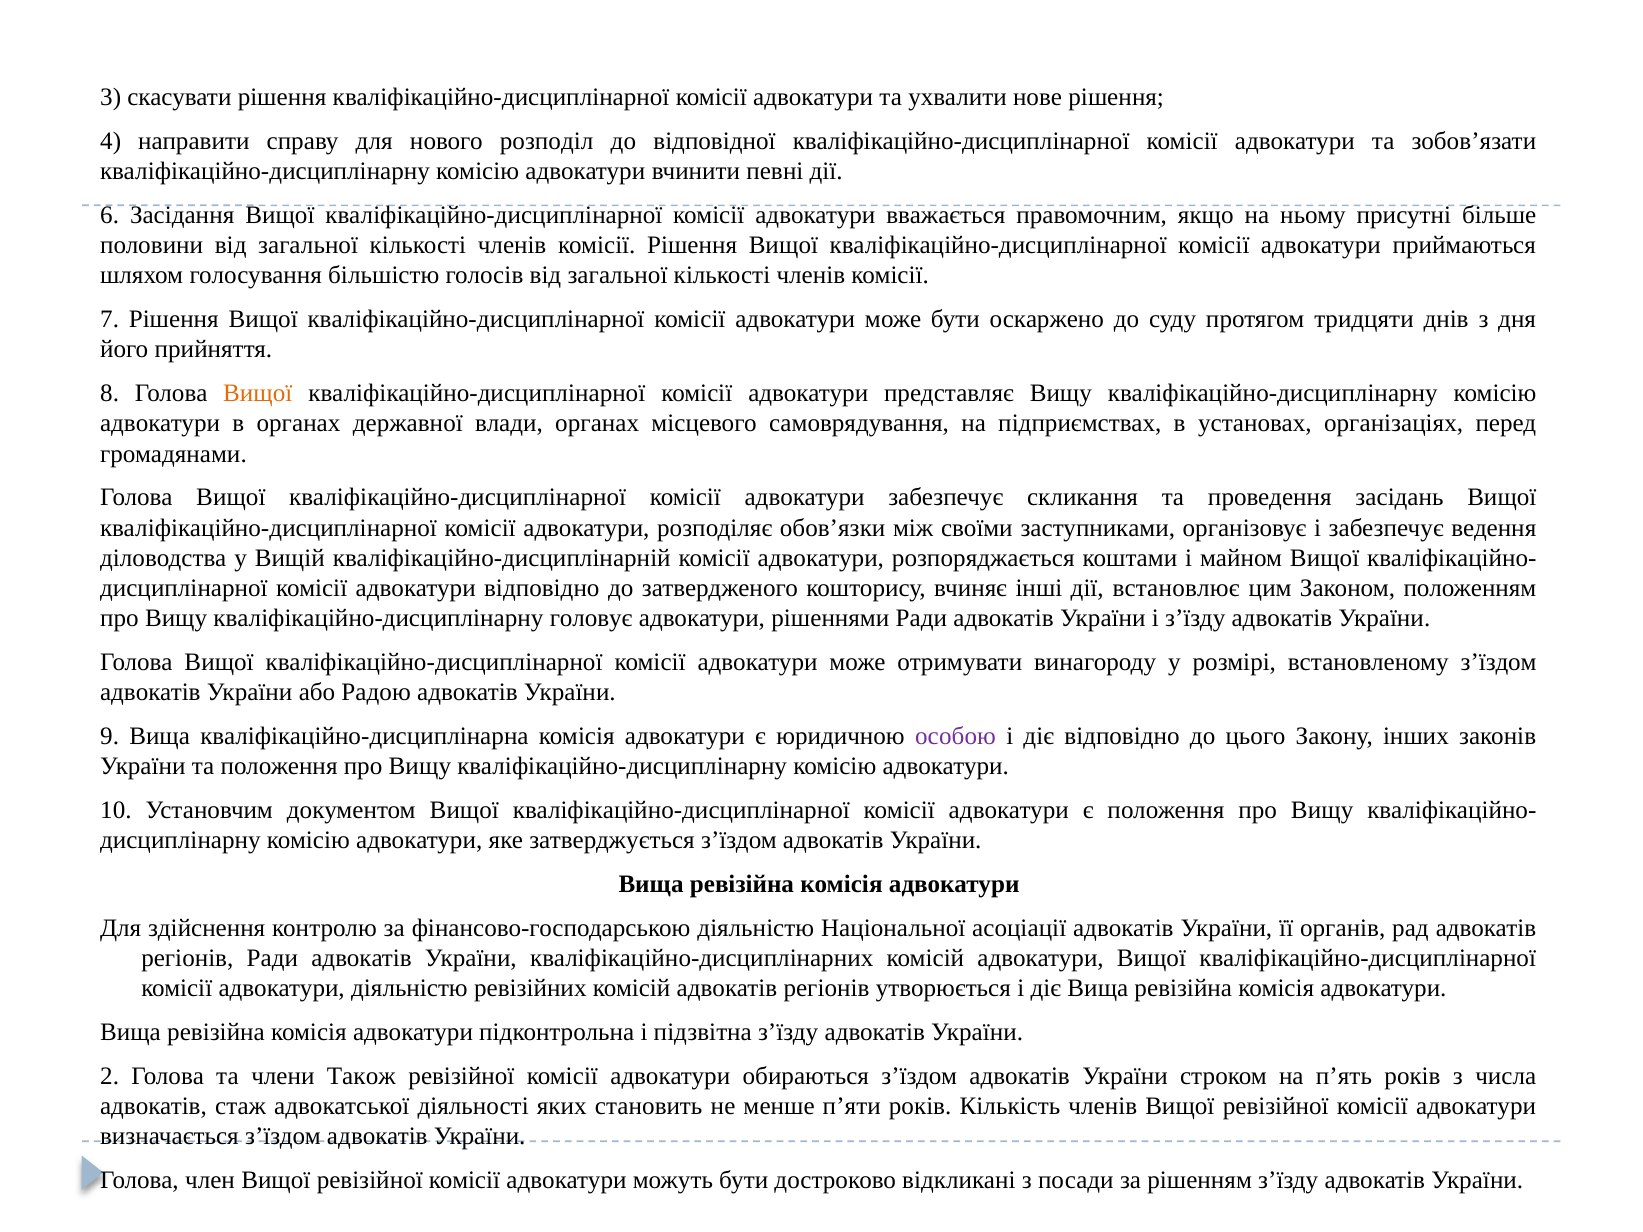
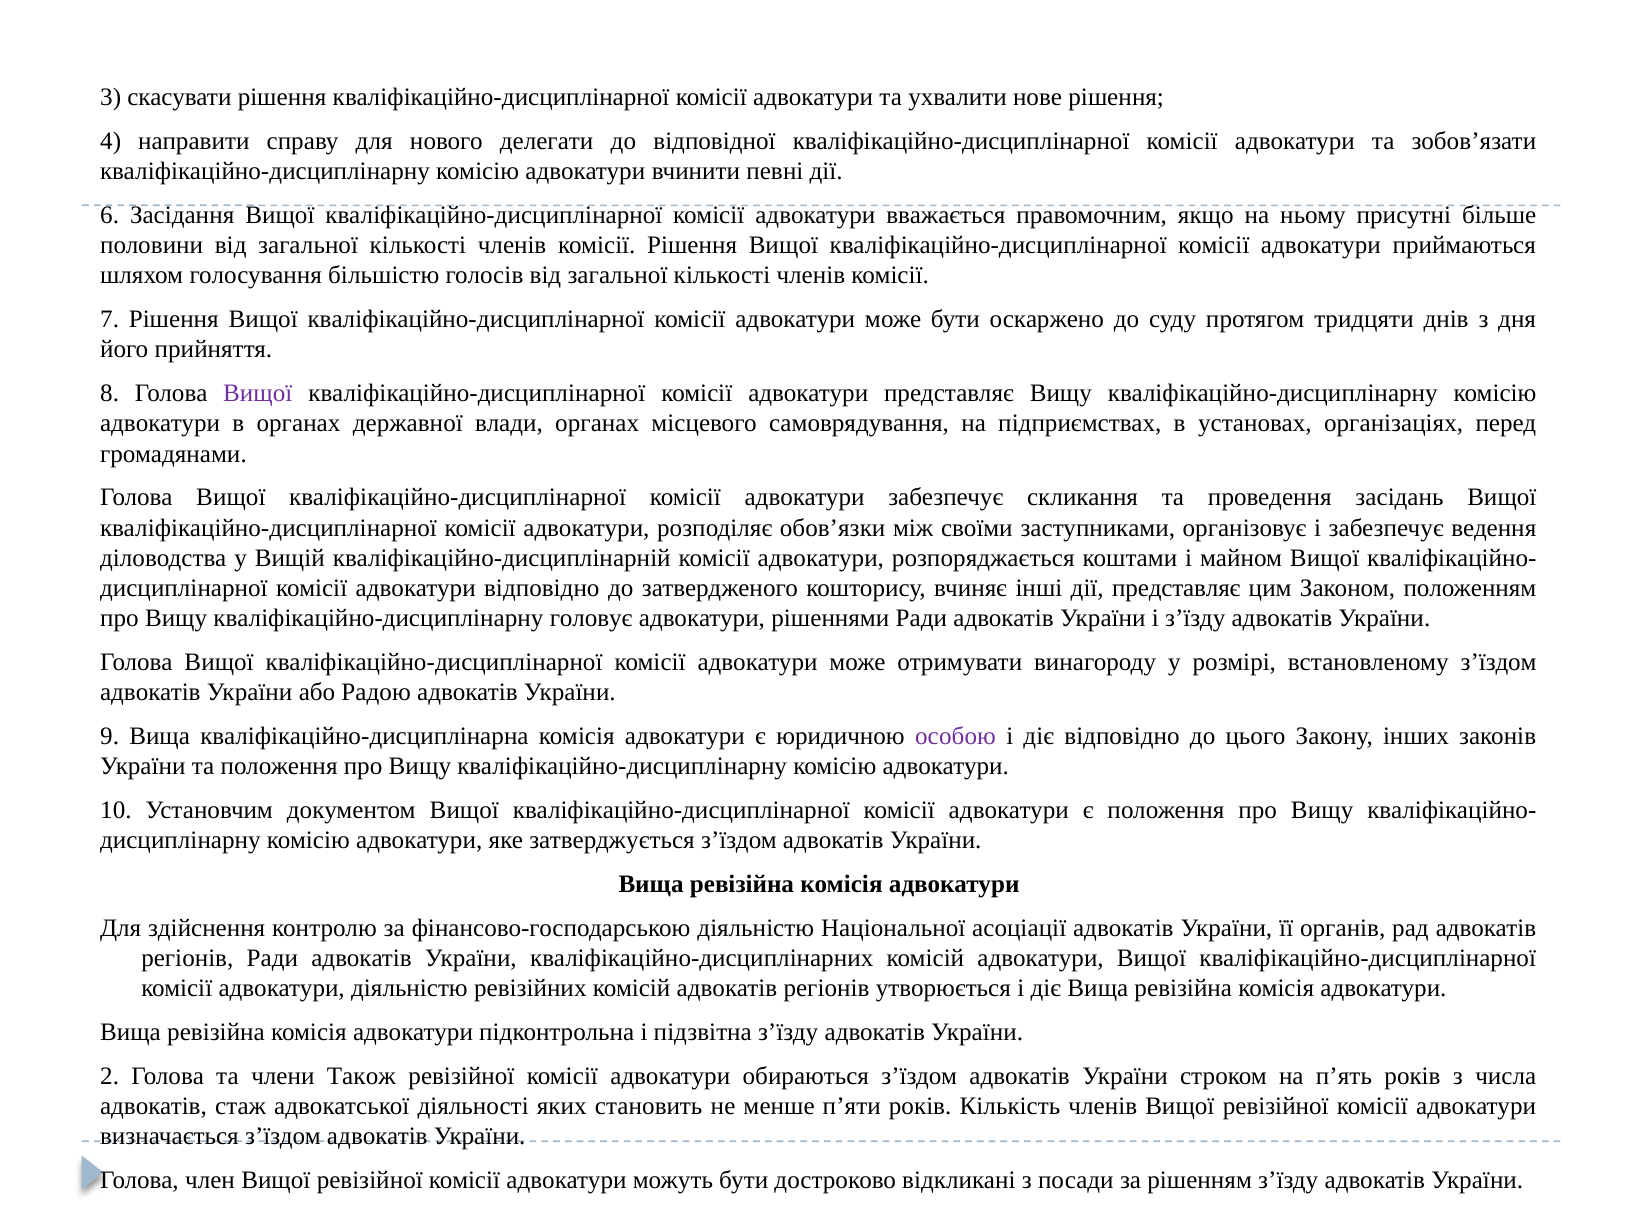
розподіл: розподіл -> делегати
Вищої at (258, 394) colour: orange -> purple
дії встановлює: встановлює -> представляє
